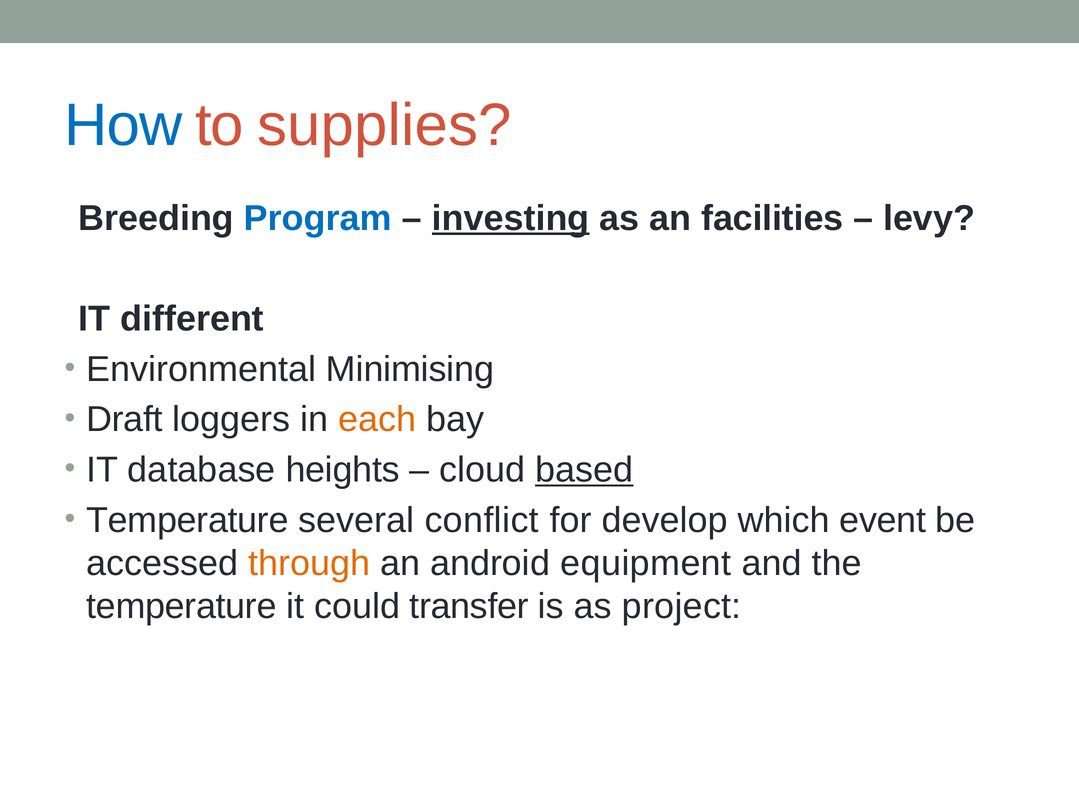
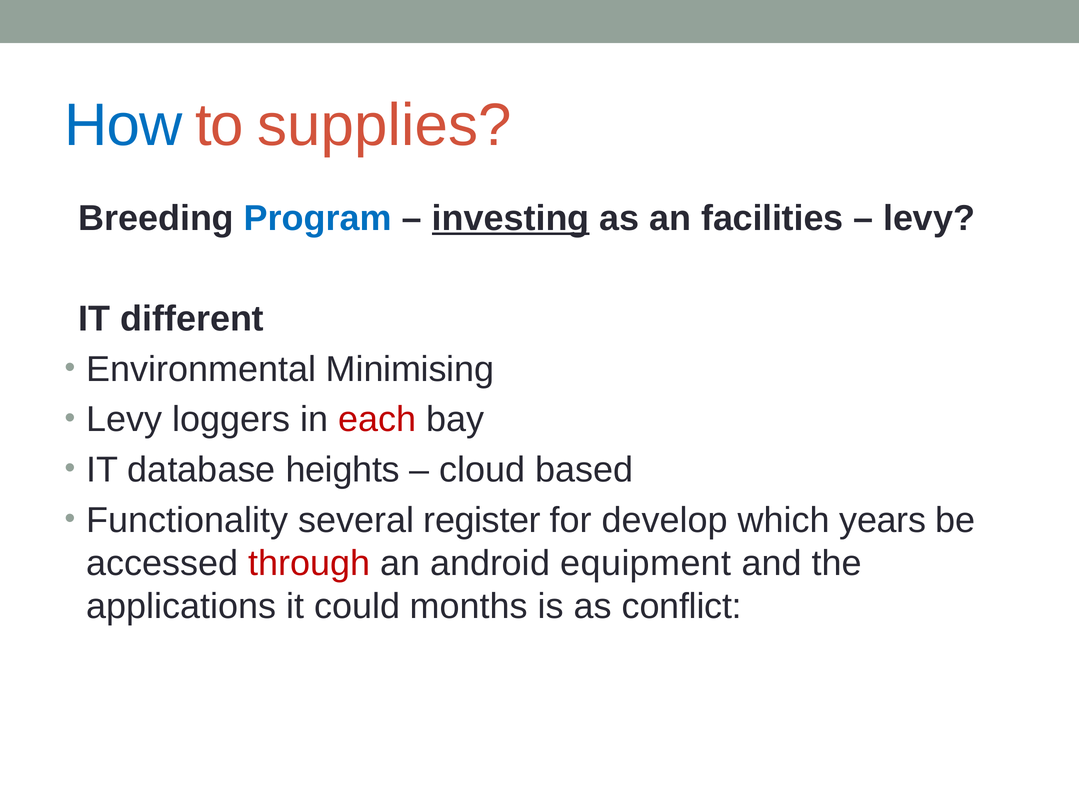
Draft at (124, 420): Draft -> Levy
each colour: orange -> red
based underline: present -> none
Temperature at (187, 520): Temperature -> Functionality
conflict: conflict -> register
event: event -> years
through colour: orange -> red
temperature at (181, 607): temperature -> applications
transfer: transfer -> months
project: project -> conflict
